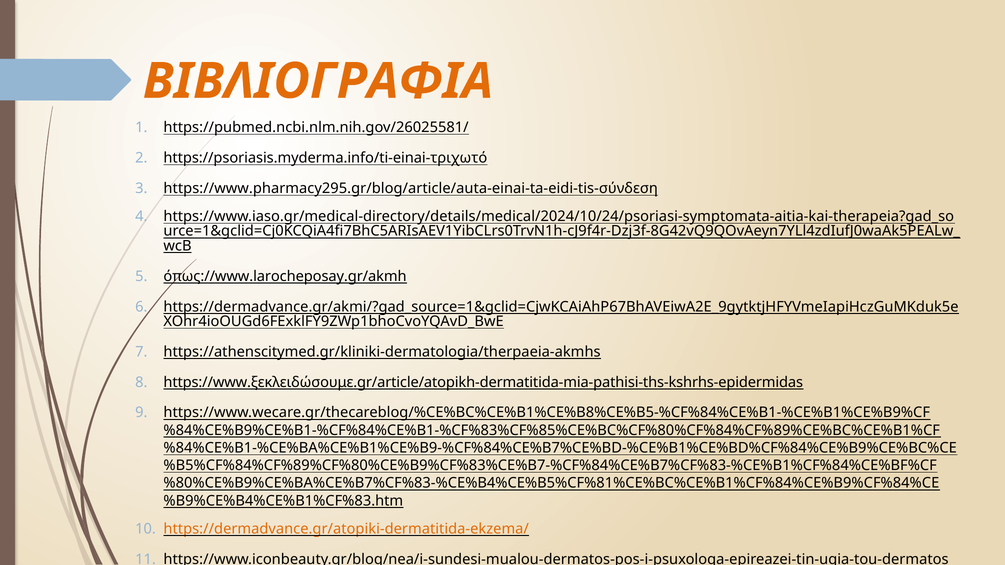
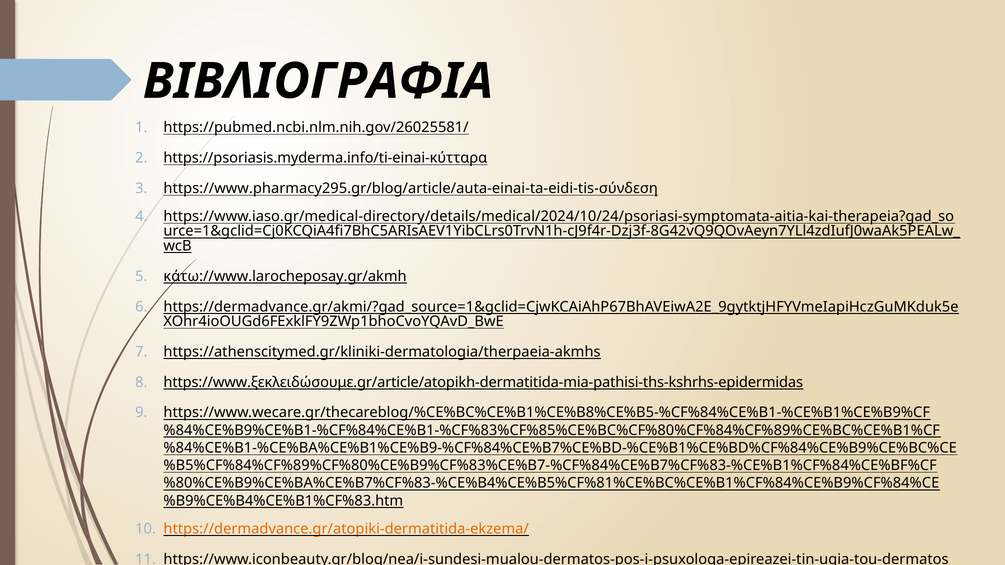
ΒΙΒΛΙΟΓΡΑΦΙΑ colour: orange -> black
https://psoriasis.myderma.info/ti-einai-τριχωτό: https://psoriasis.myderma.info/ti-einai-τριχωτό -> https://psoriasis.myderma.info/ti-einai-κύτταρα
όπως://www.larocheposay.gr/akmh: όπως://www.larocheposay.gr/akmh -> κάτω://www.larocheposay.gr/akmh
